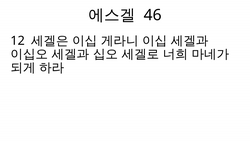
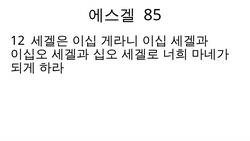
46: 46 -> 85
